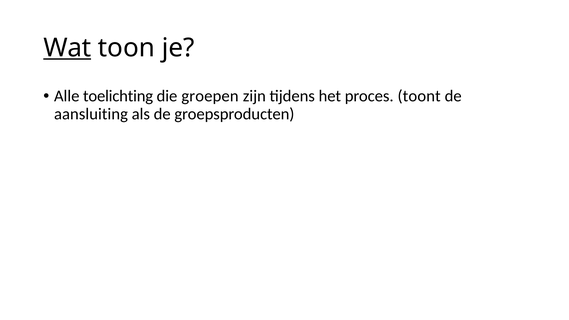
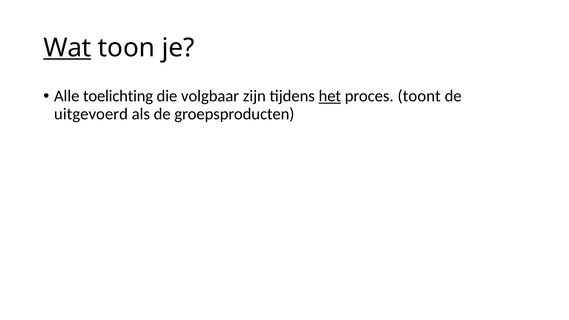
groepen: groepen -> volgbaar
het underline: none -> present
aansluiting: aansluiting -> uitgevoerd
